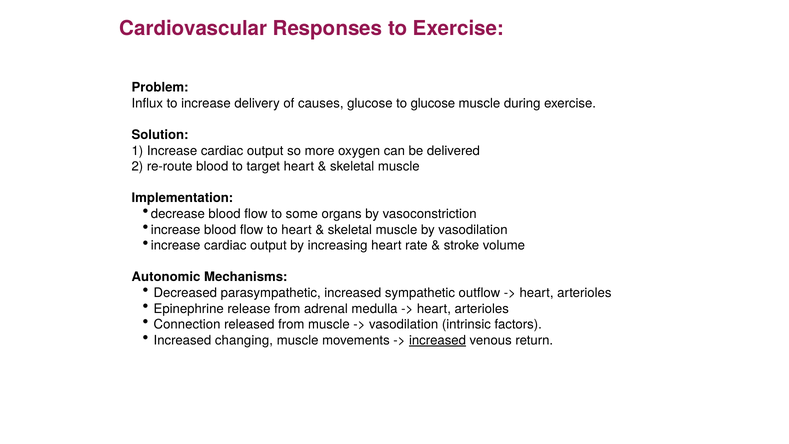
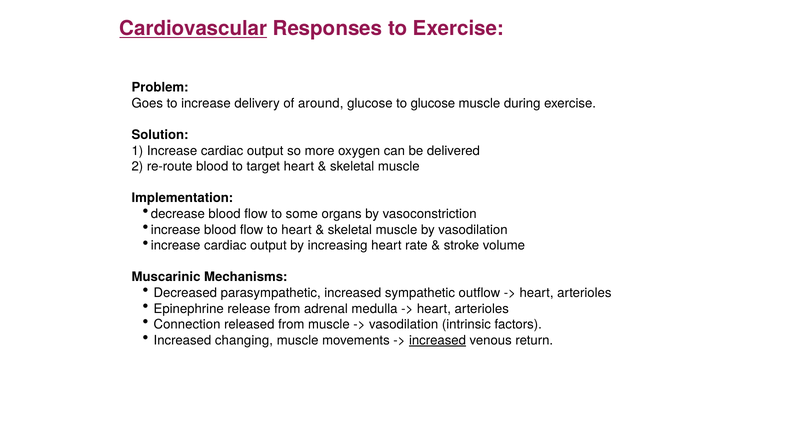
Cardiovascular underline: none -> present
Influx: Influx -> Goes
causes: causes -> around
Autonomic: Autonomic -> Muscarinic
